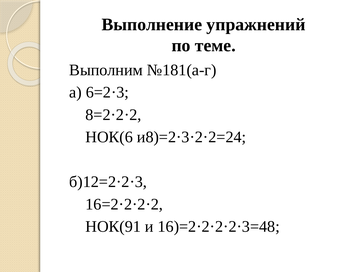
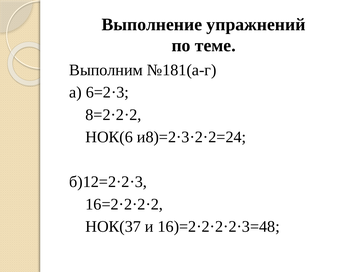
НОК(91: НОК(91 -> НОК(37
